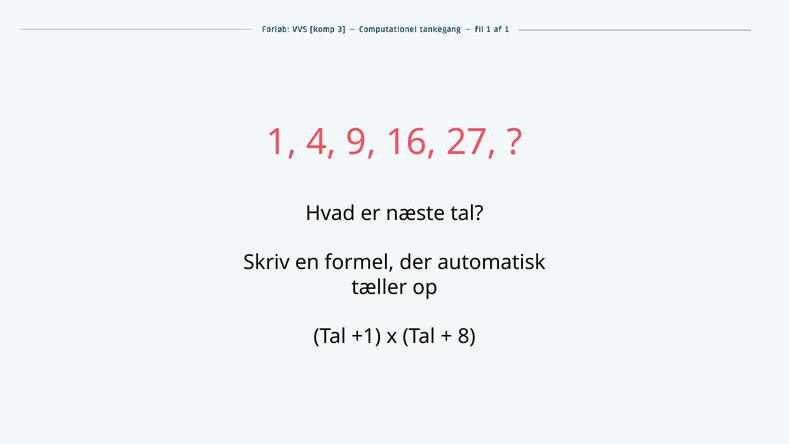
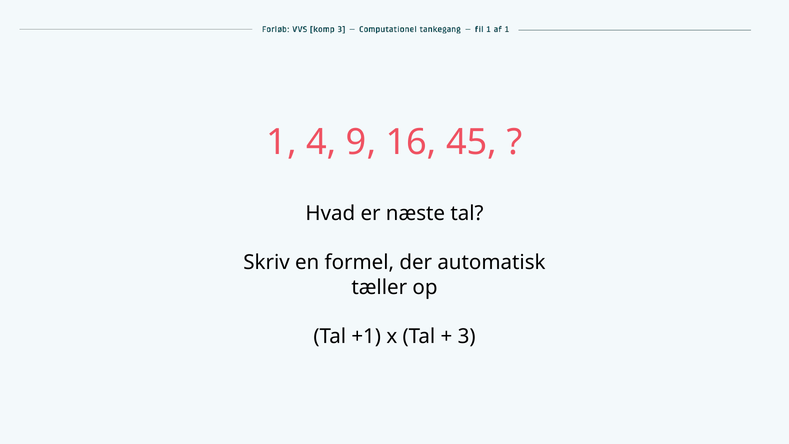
27: 27 -> 45
8: 8 -> 3
